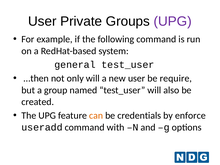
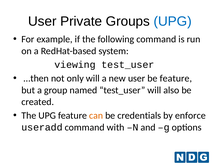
UPG at (173, 21) colour: purple -> blue
general: general -> viewing
be require: require -> feature
